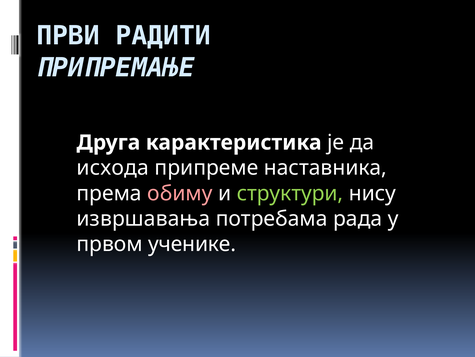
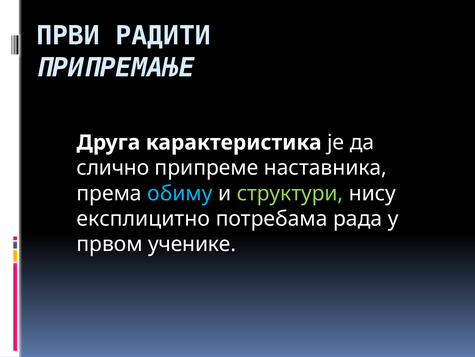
исхода: исхода -> слично
обиму colour: pink -> light blue
извршавања: извршавања -> експлицитно
